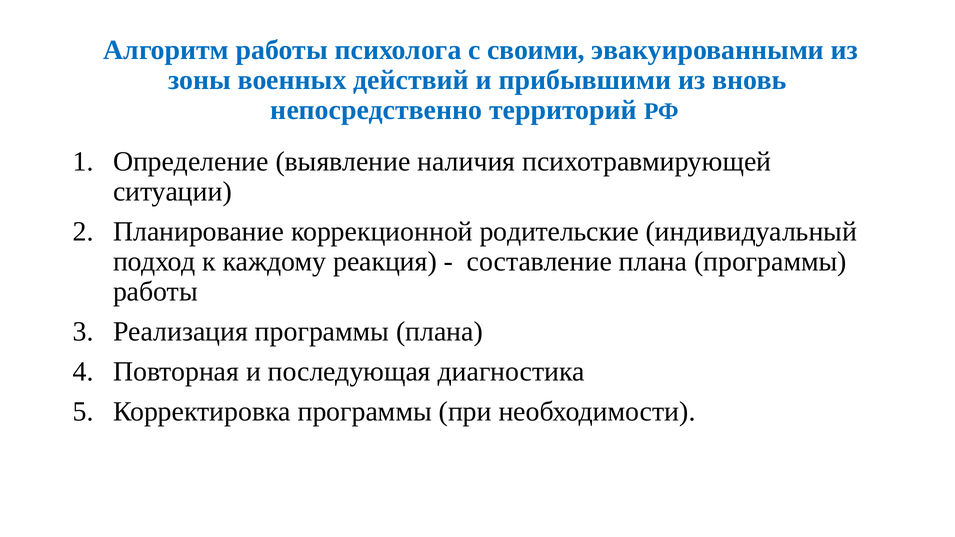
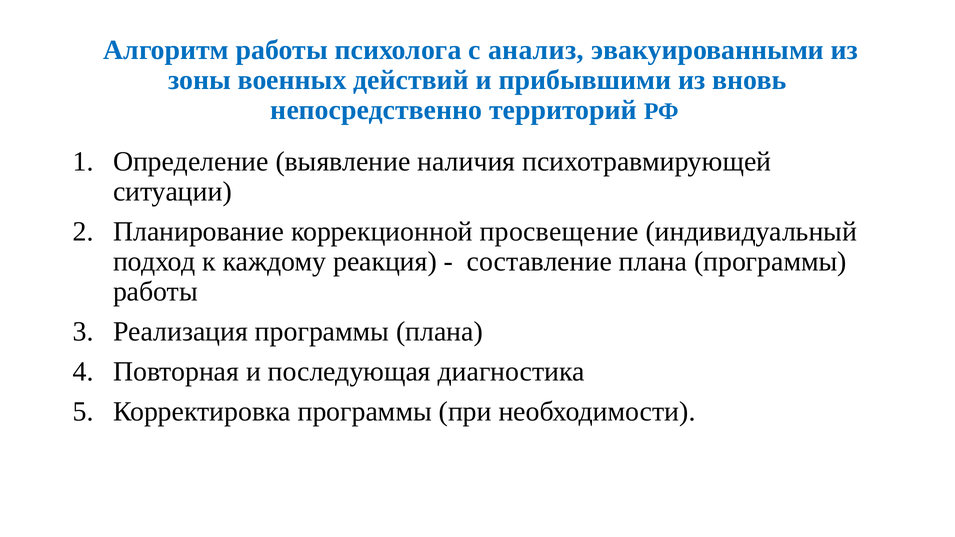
своими: своими -> анализ
родительские: родительские -> просвещение
